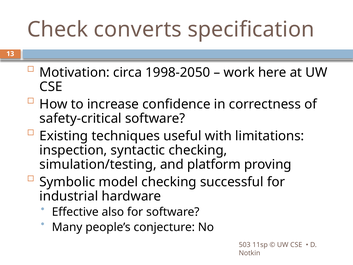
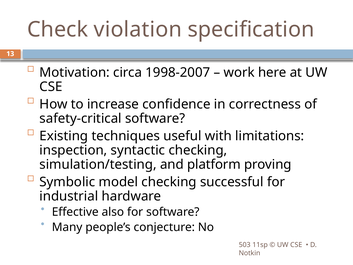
converts: converts -> violation
1998-2050: 1998-2050 -> 1998-2007
